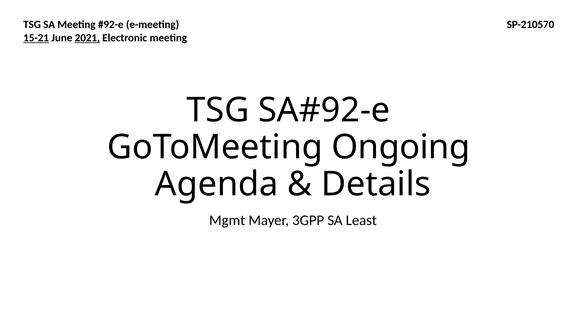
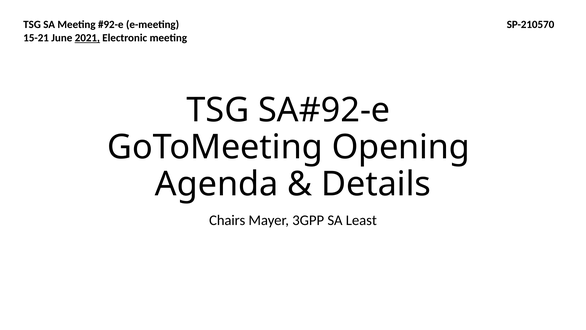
15-21 underline: present -> none
Ongoing: Ongoing -> Opening
Mgmt: Mgmt -> Chairs
